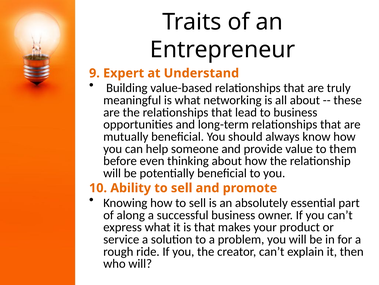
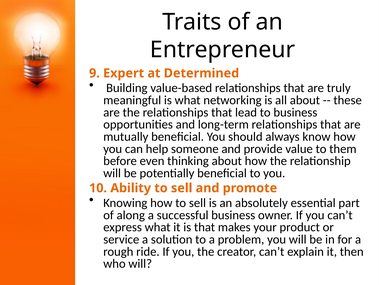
Understand: Understand -> Determined
